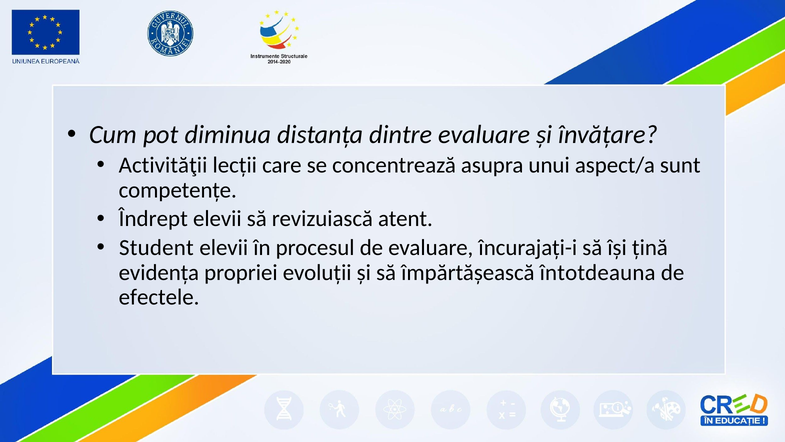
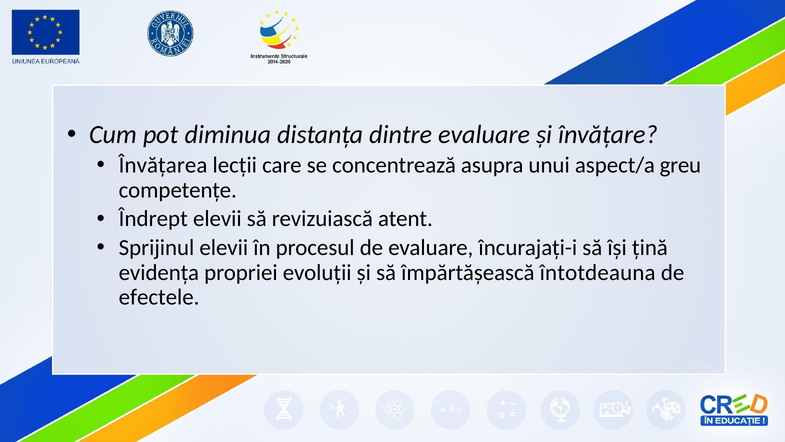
Activităţii: Activităţii -> Învățarea
sunt: sunt -> greu
Student: Student -> Sprijinul
